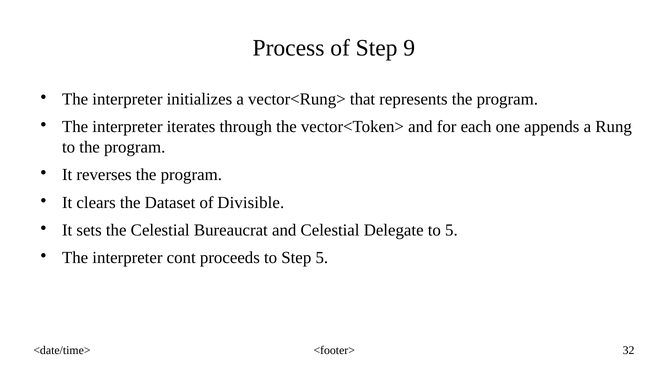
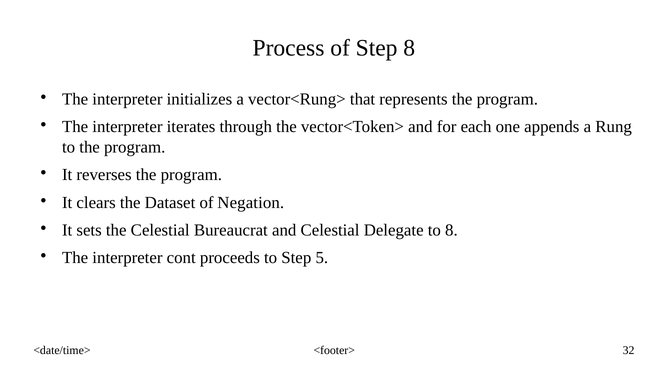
Step 9: 9 -> 8
Divisible: Divisible -> Negation
to 5: 5 -> 8
